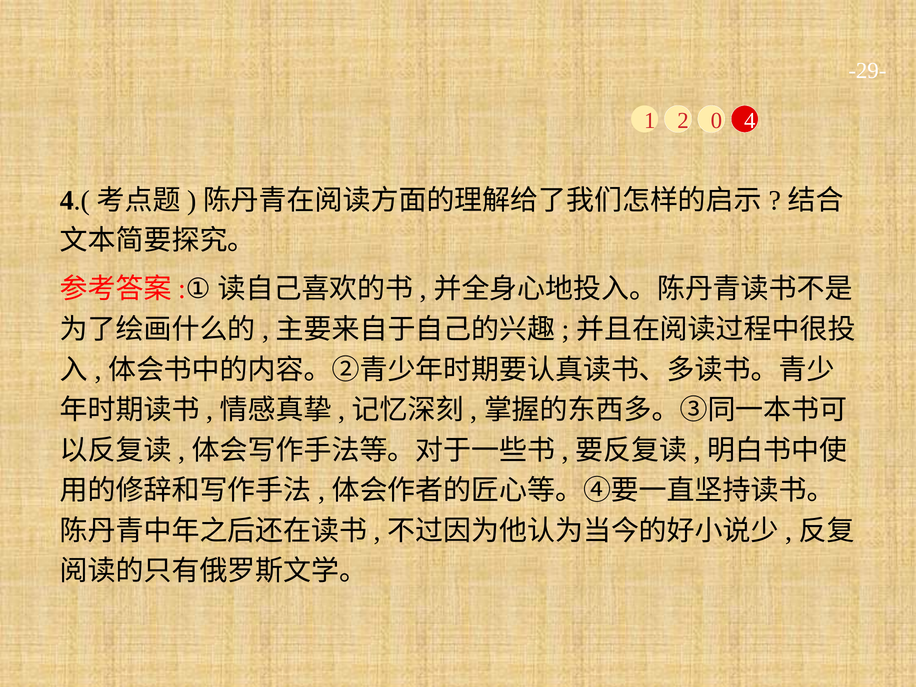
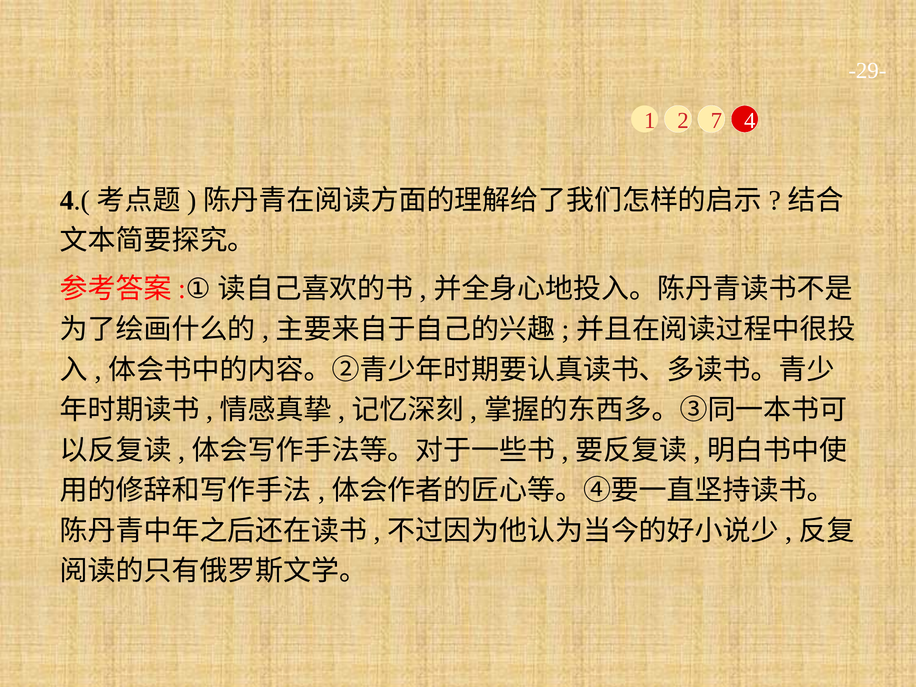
0: 0 -> 7
